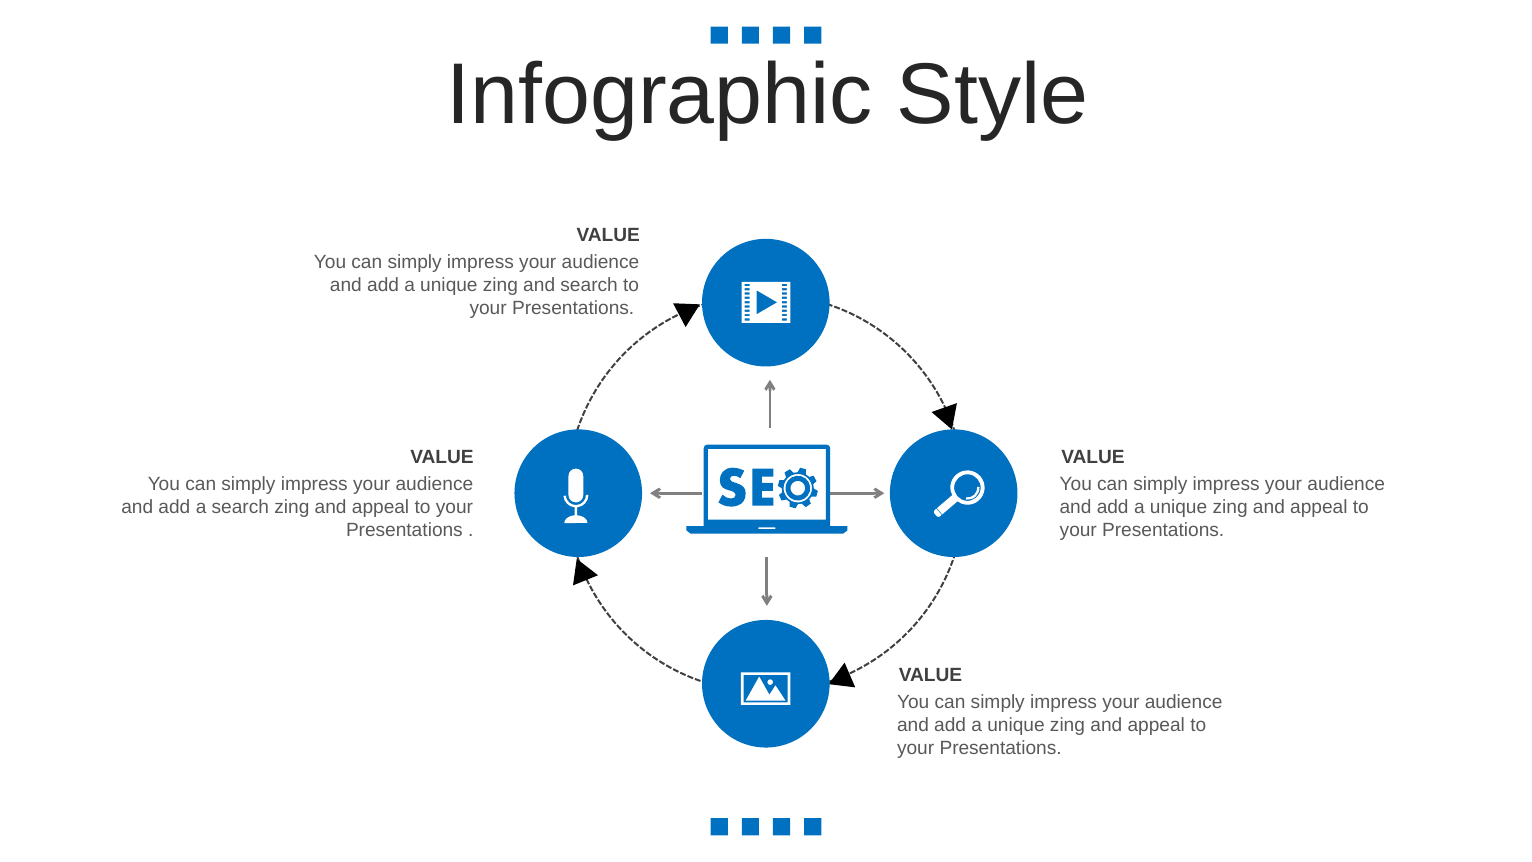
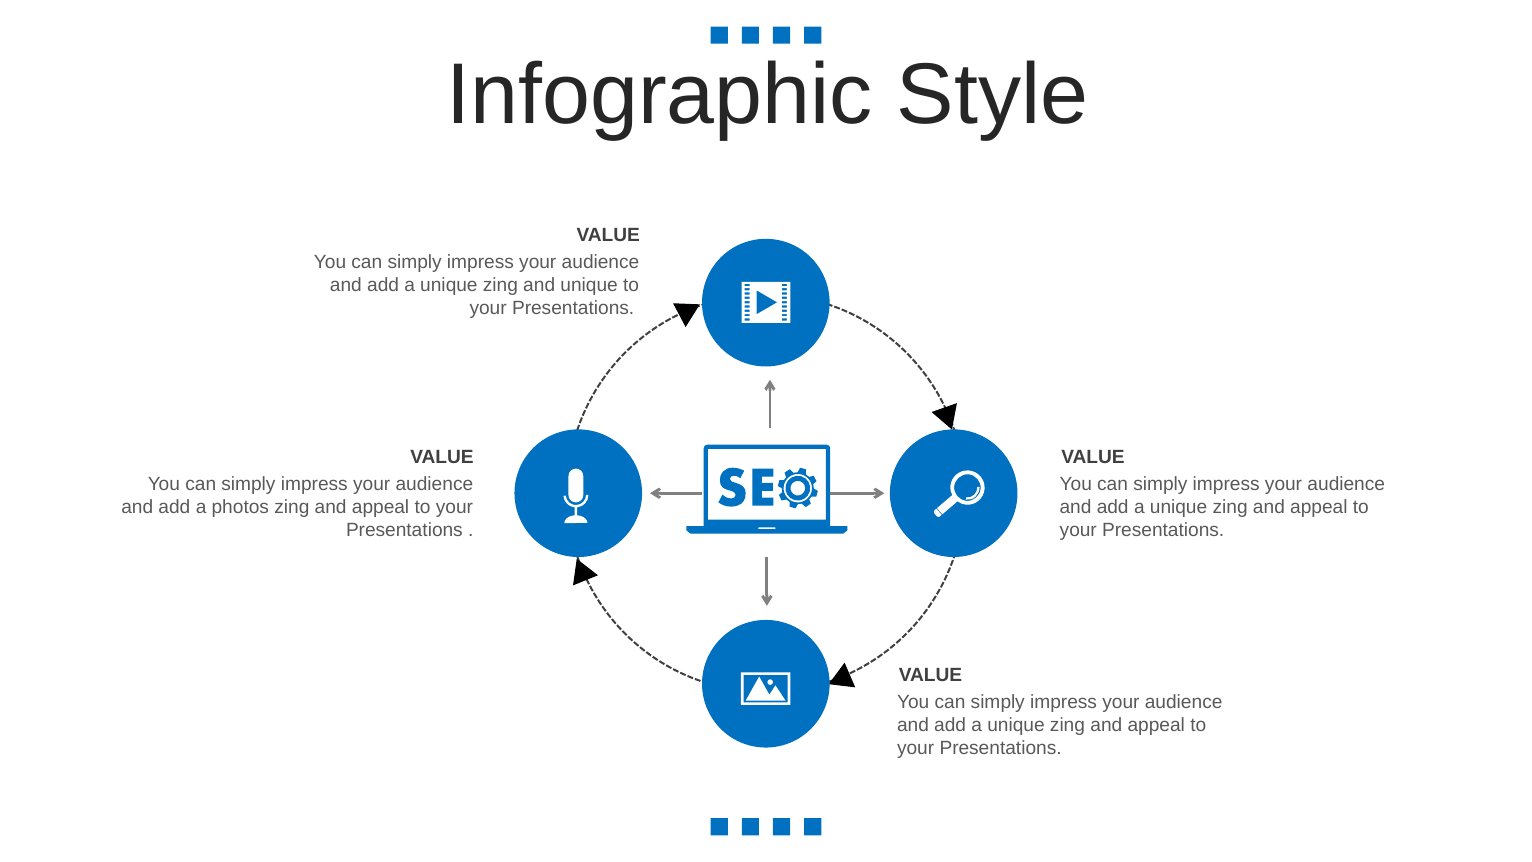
and search: search -> unique
a search: search -> photos
